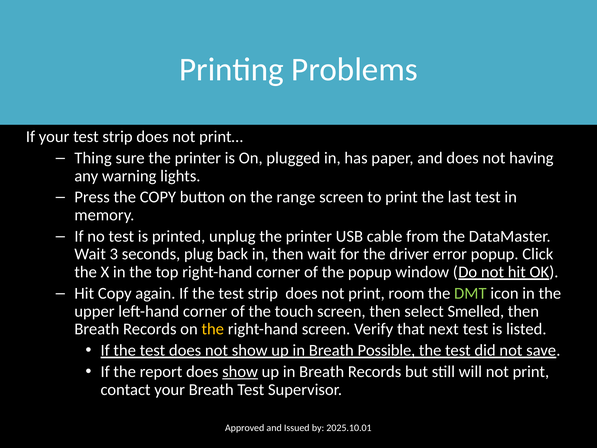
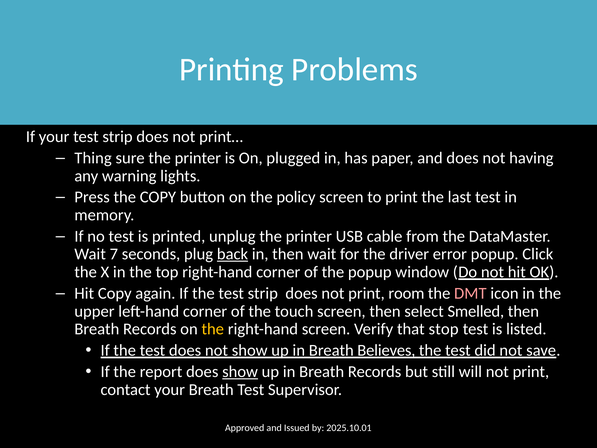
range: range -> policy
3: 3 -> 7
back underline: none -> present
DMT colour: light green -> pink
next: next -> stop
Possible: Possible -> Believes
